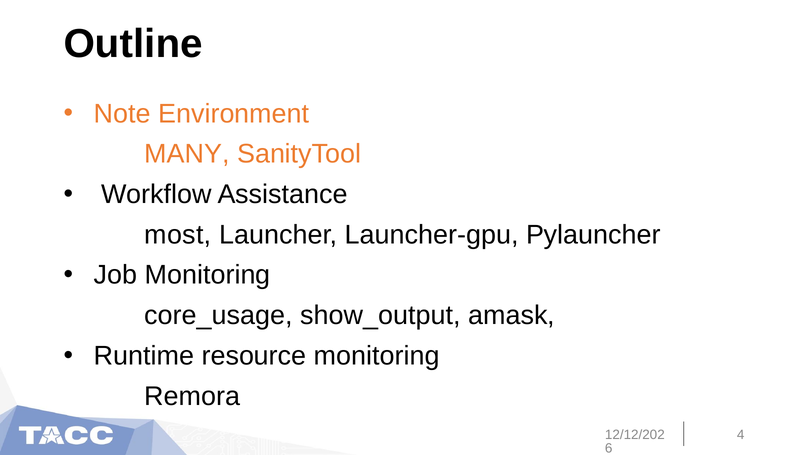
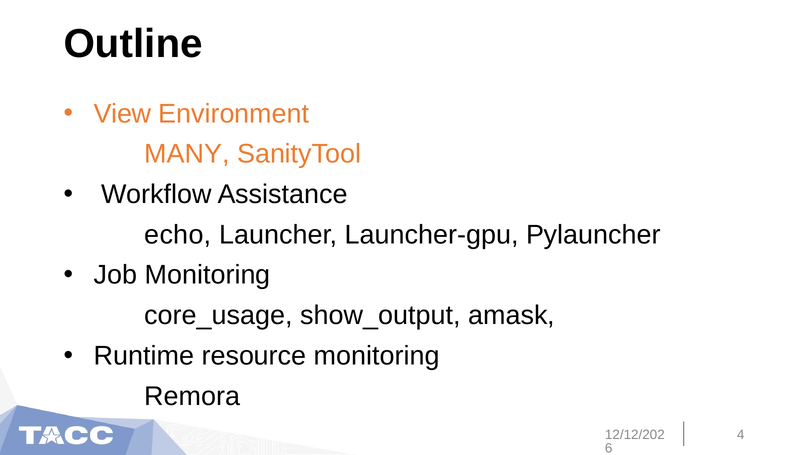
Note: Note -> View
most: most -> echo
